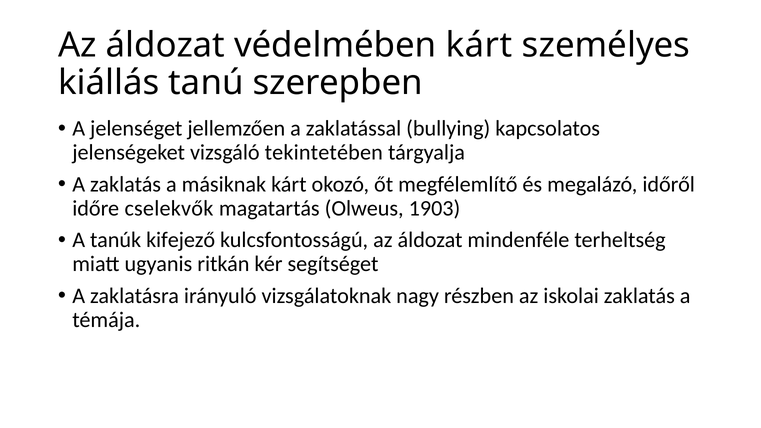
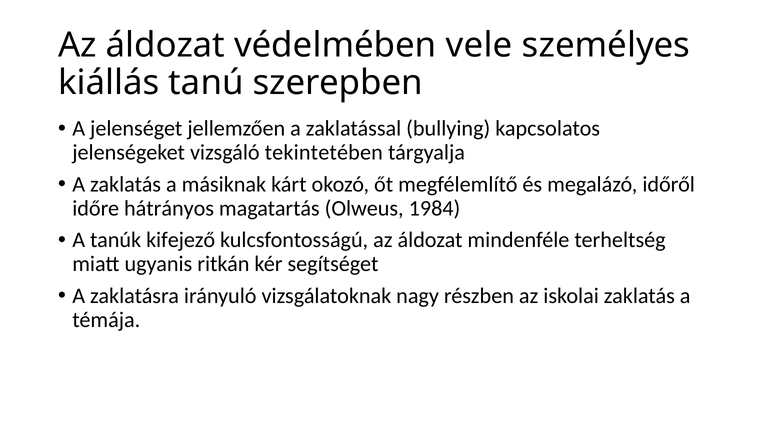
védelmében kárt: kárt -> vele
cselekvők: cselekvők -> hátrányos
1903: 1903 -> 1984
